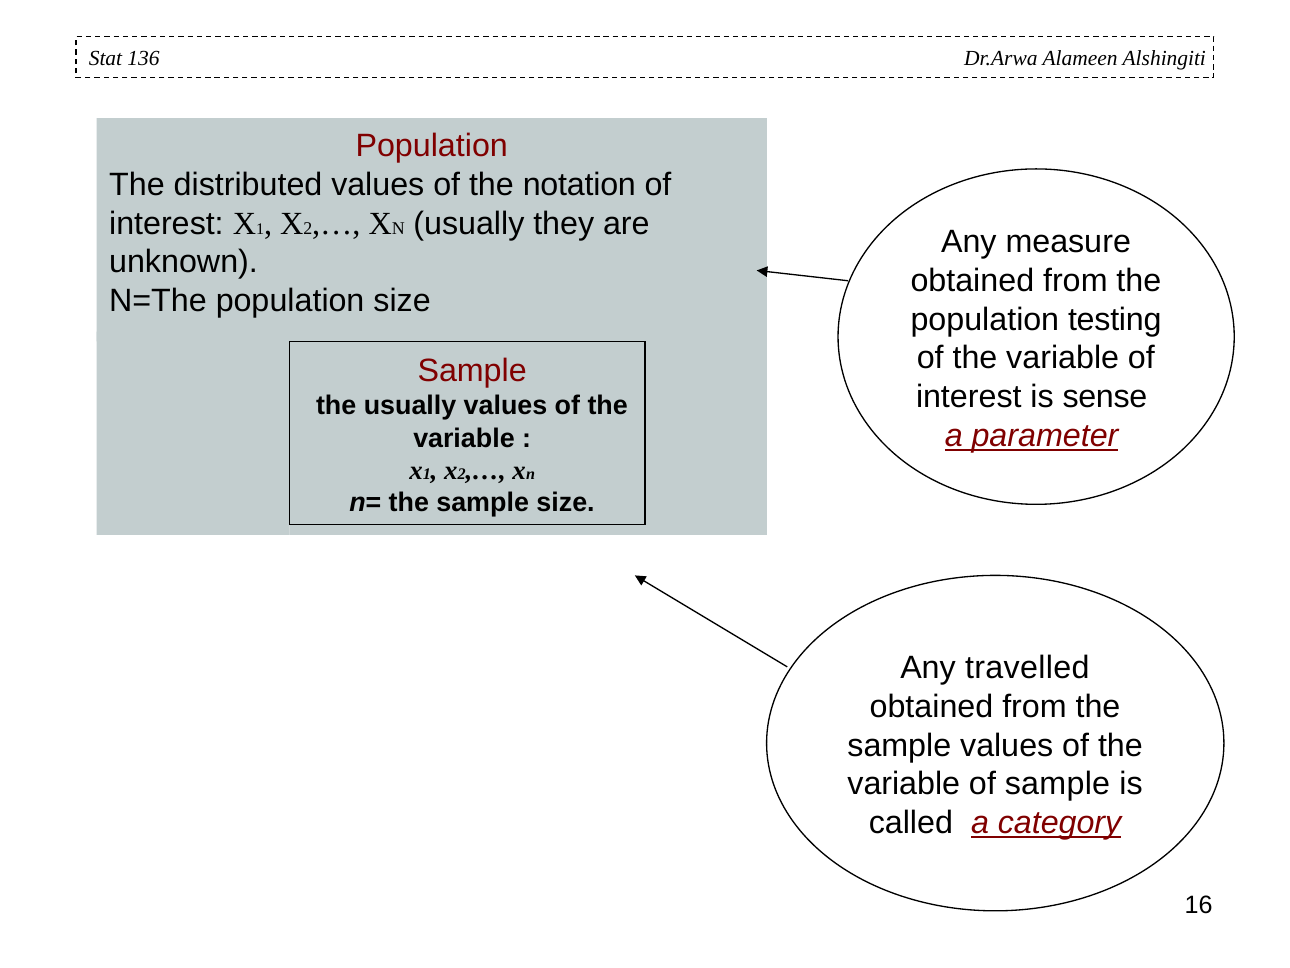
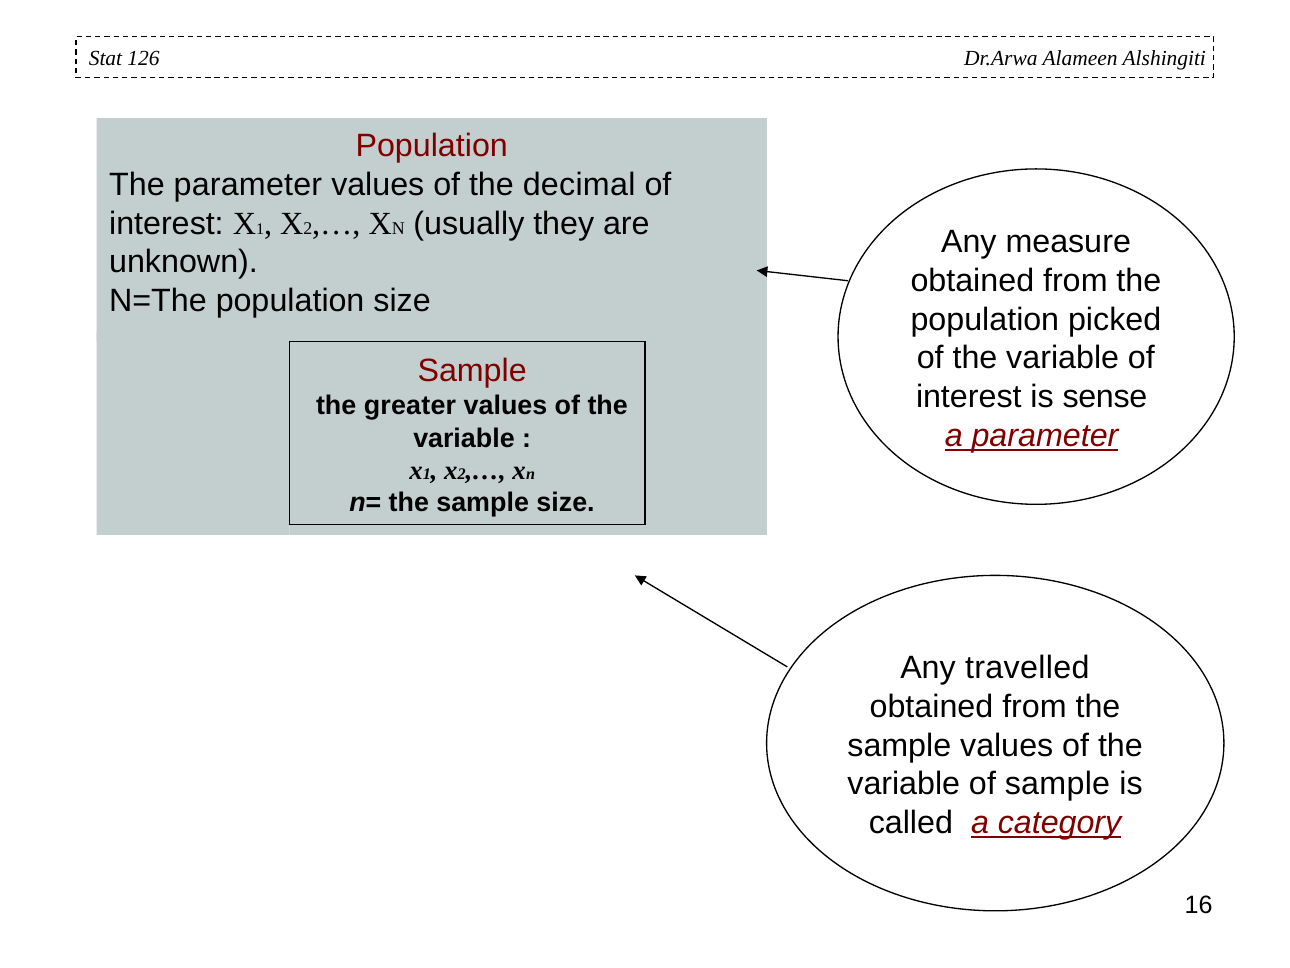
136: 136 -> 126
The distributed: distributed -> parameter
notation: notation -> decimal
testing: testing -> picked
the usually: usually -> greater
